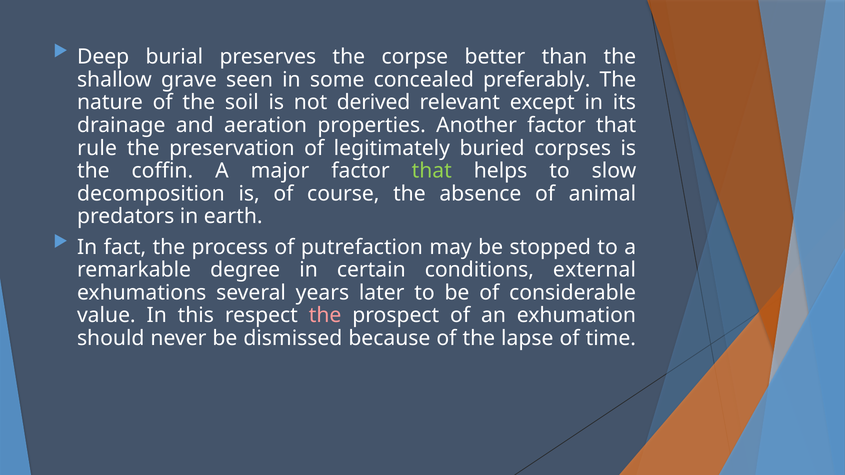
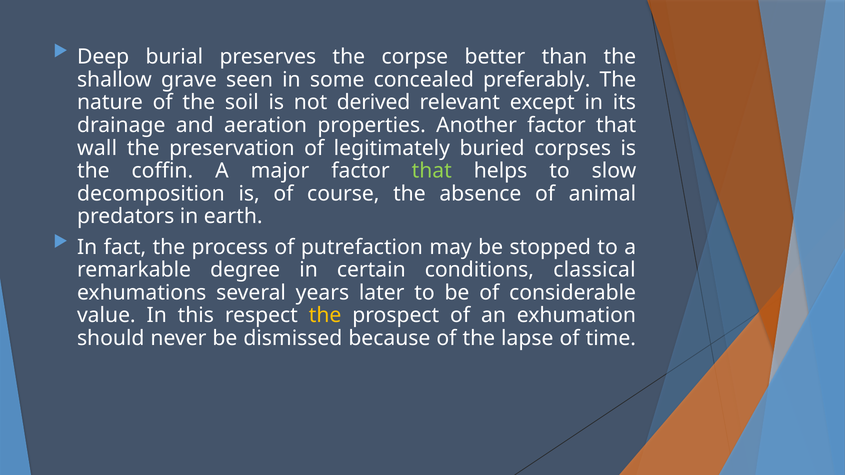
rule: rule -> wall
external: external -> classical
the at (325, 316) colour: pink -> yellow
